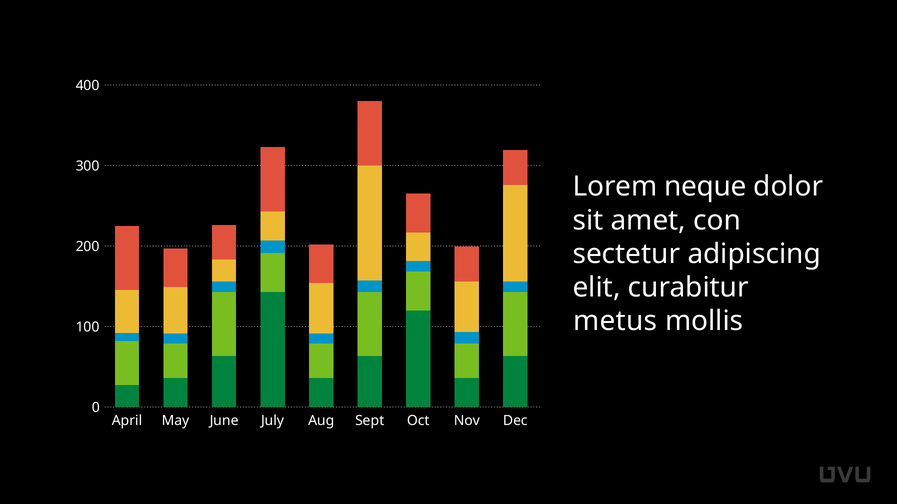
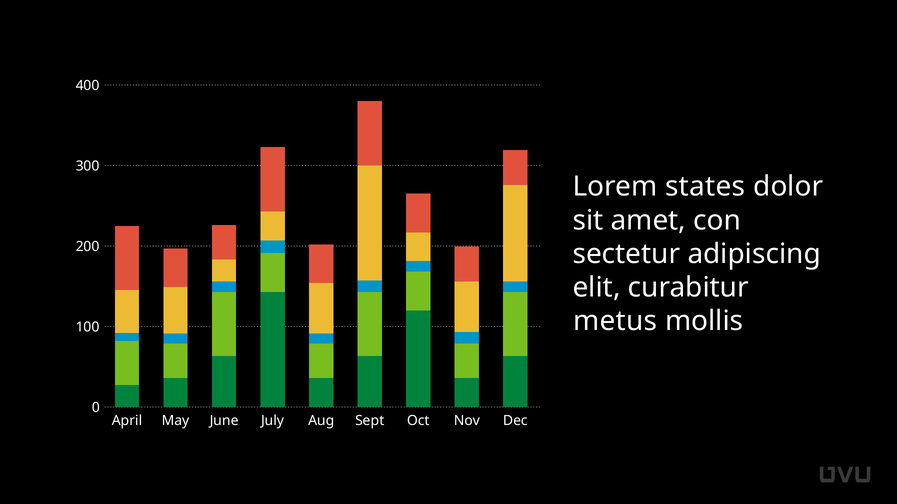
neque: neque -> states
